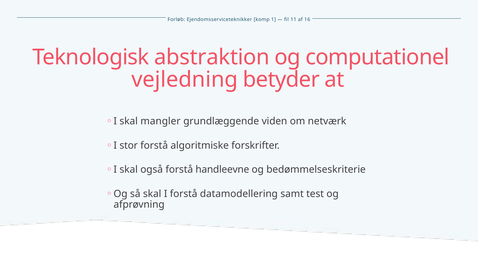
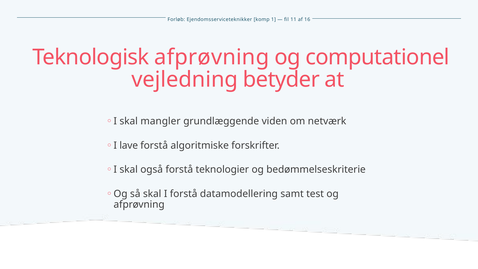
Teknologisk abstraktion: abstraktion -> afprøvning
stor: stor -> lave
handleevne: handleevne -> teknologier
